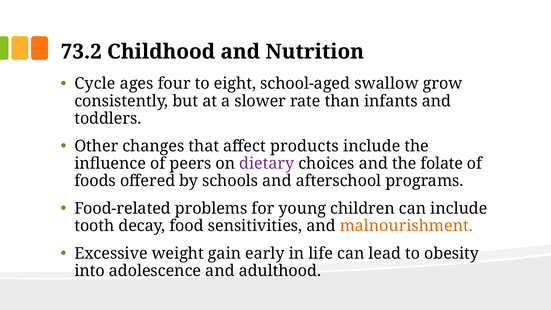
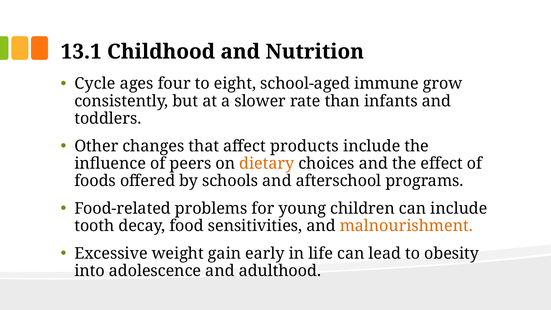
73.2: 73.2 -> 13.1
swallow: swallow -> immune
dietary colour: purple -> orange
folate: folate -> effect
